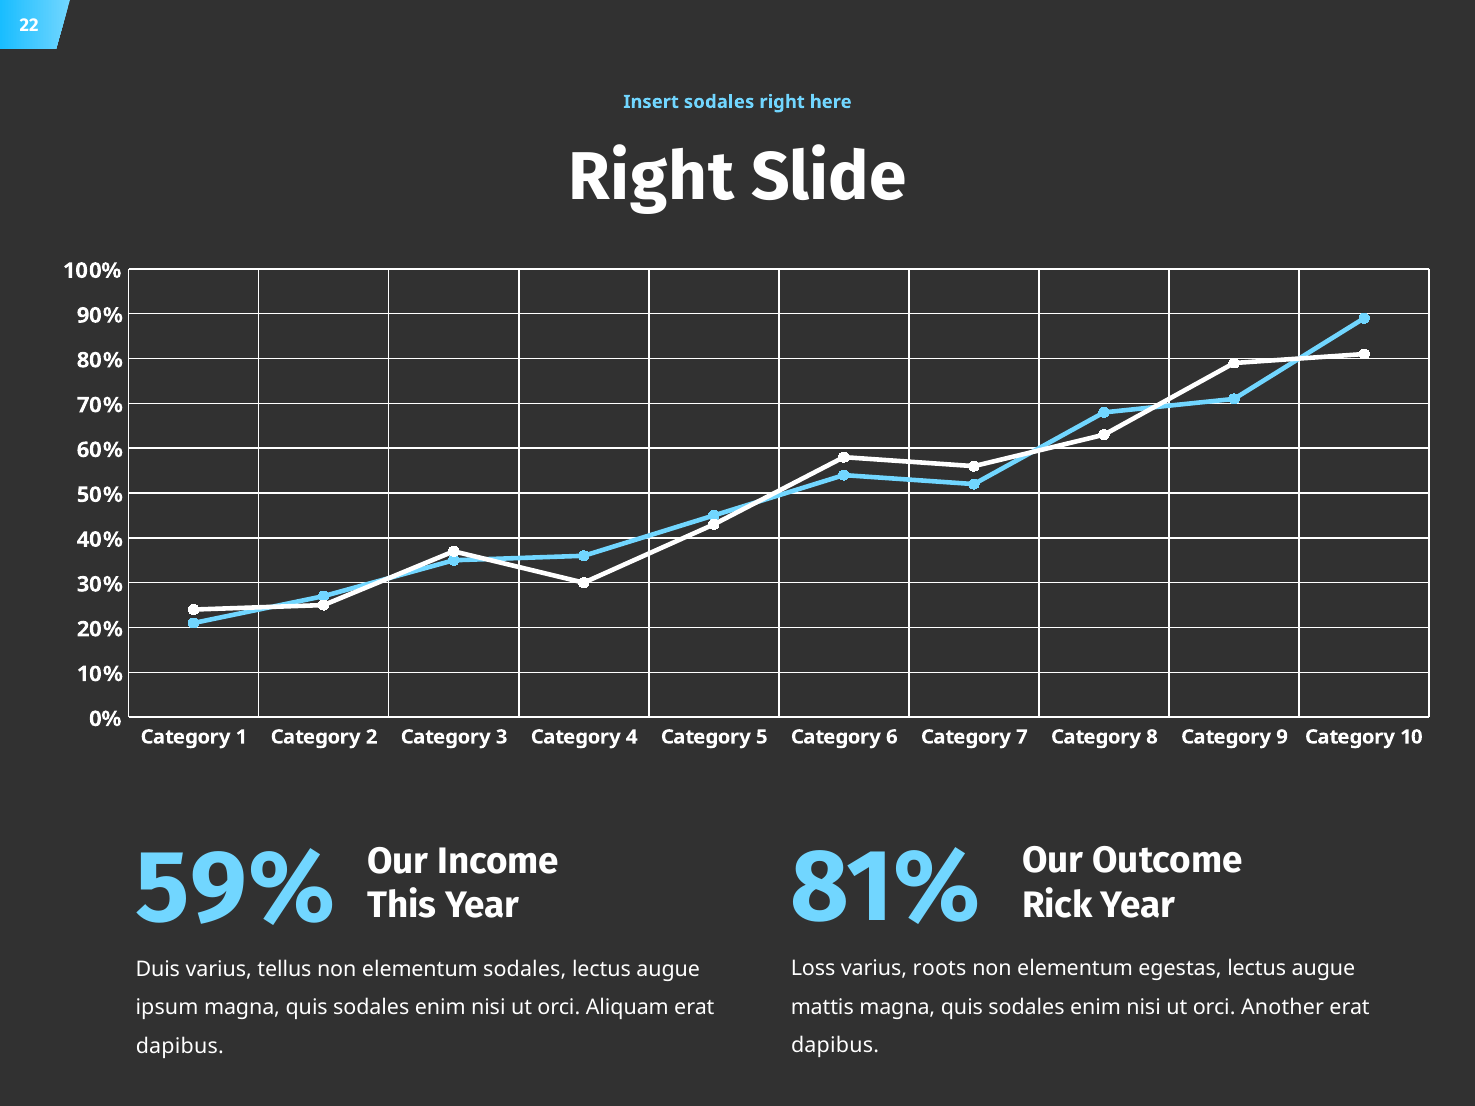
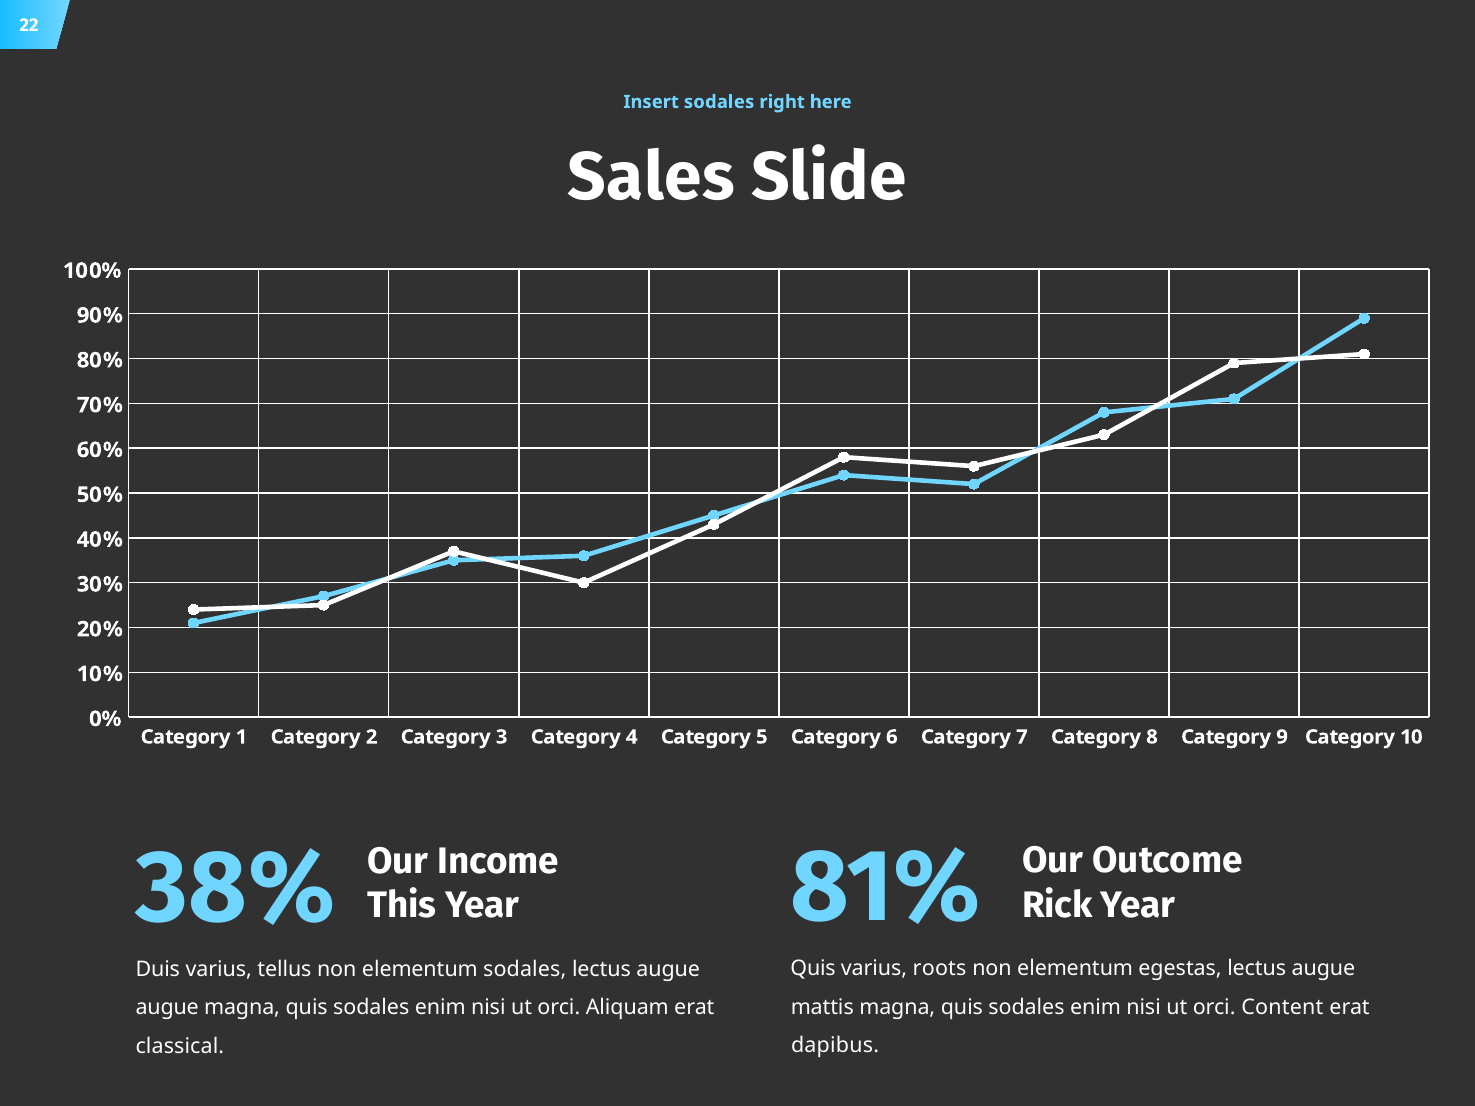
Right at (651, 178): Right -> Sales
59%: 59% -> 38%
Loss at (813, 969): Loss -> Quis
Another: Another -> Content
ipsum at (167, 1008): ipsum -> augue
dapibus at (180, 1047): dapibus -> classical
